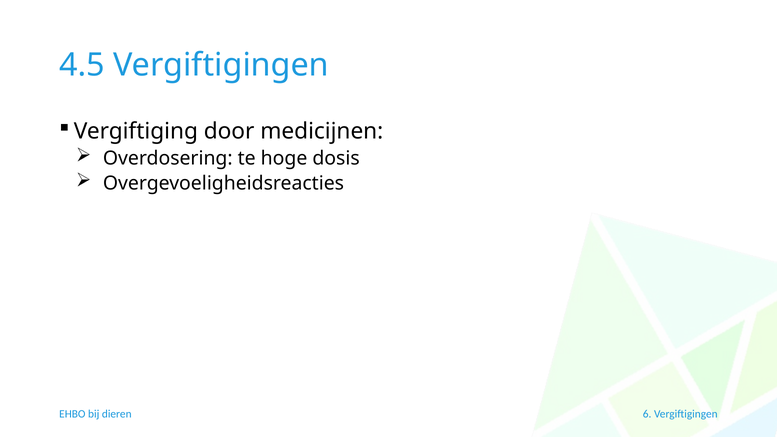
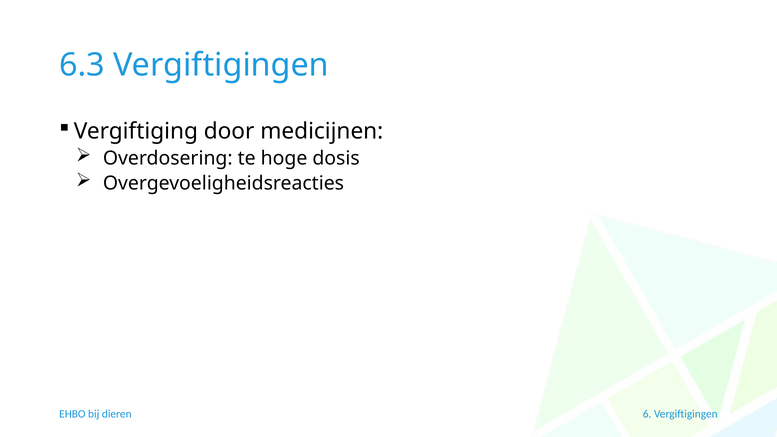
4.5: 4.5 -> 6.3
